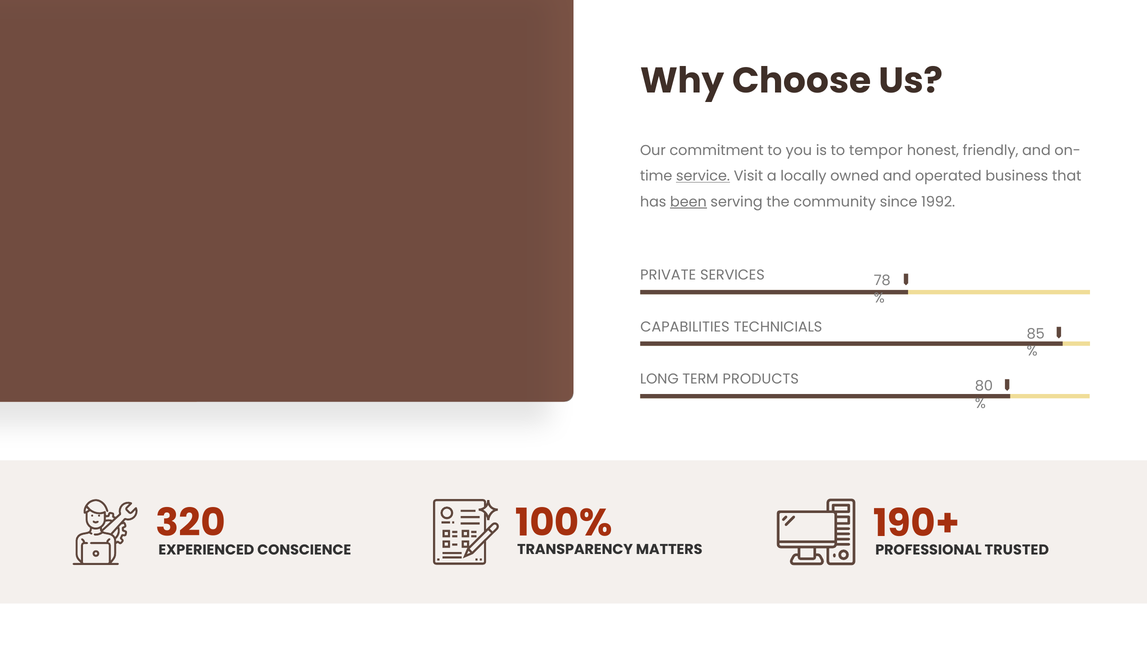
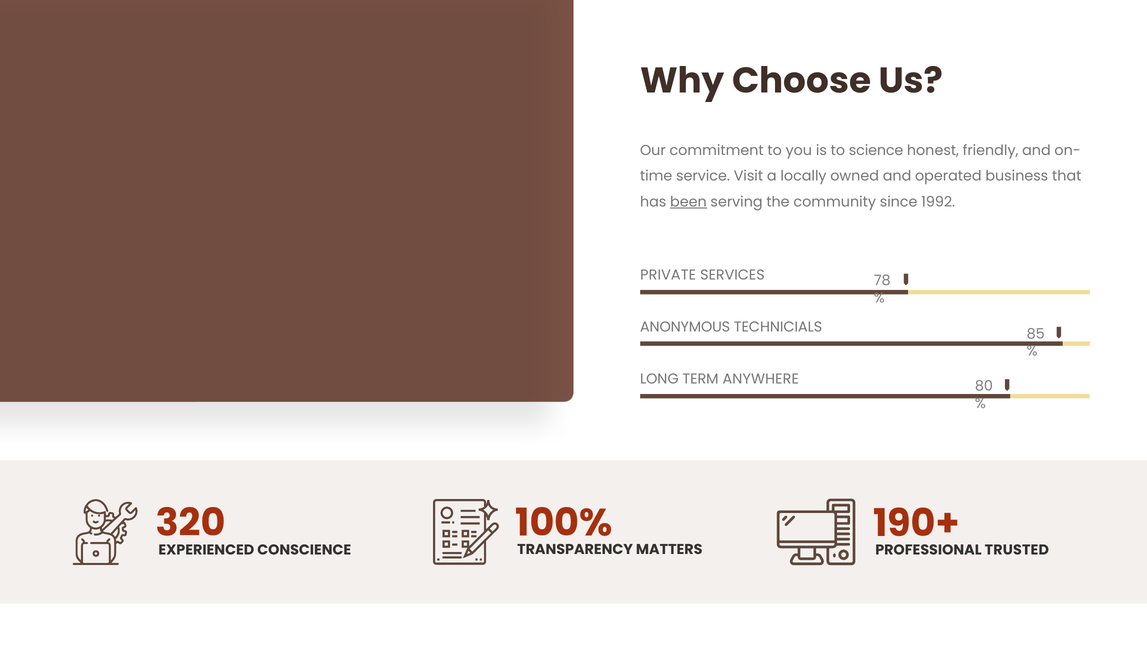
tempor: tempor -> science
service underline: present -> none
CAPABILITIES: CAPABILITIES -> ANONYMOUS
PRODUCTS: PRODUCTS -> ANYWHERE
